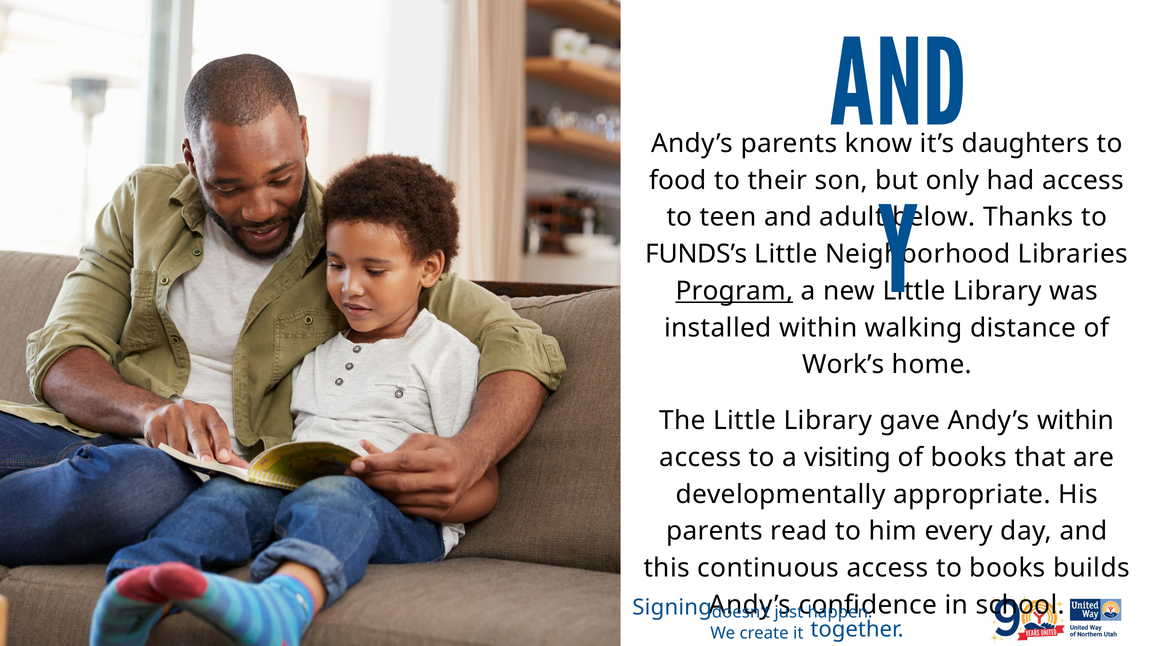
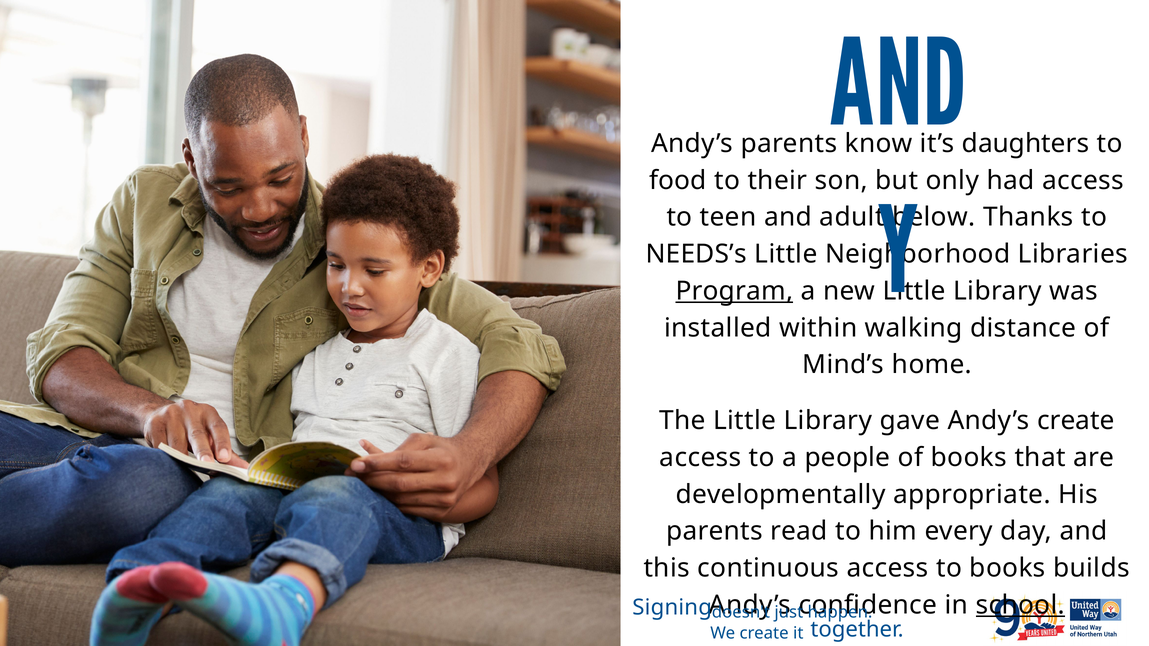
FUNDS’s: FUNDS’s -> NEEDS’s
Work’s: Work’s -> Mind’s
Andy’s within: within -> create
visiting: visiting -> people
school underline: none -> present
